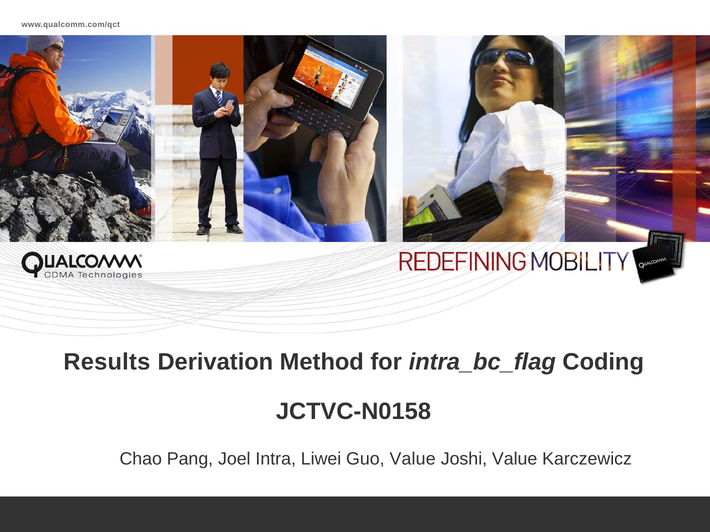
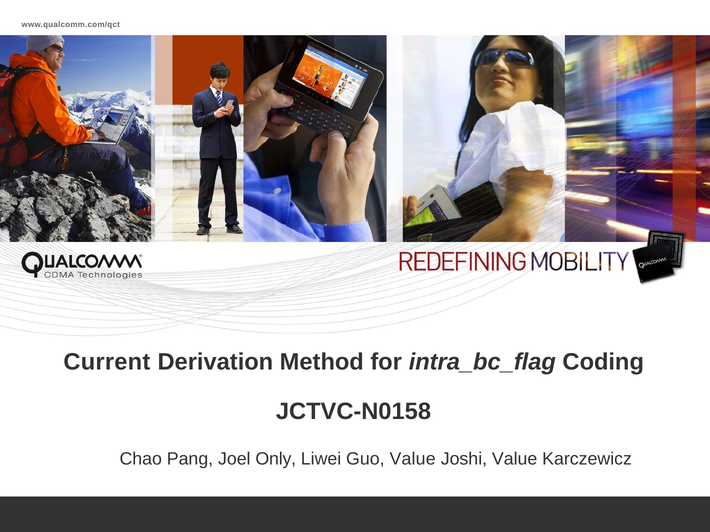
Results: Results -> Current
Intra: Intra -> Only
